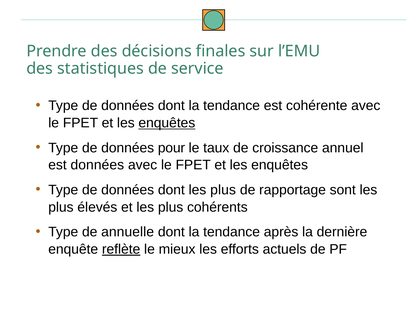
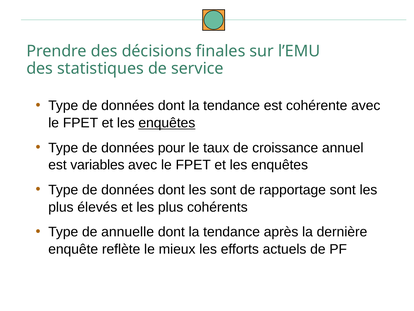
est données: données -> variables
dont les plus: plus -> sont
reflète underline: present -> none
